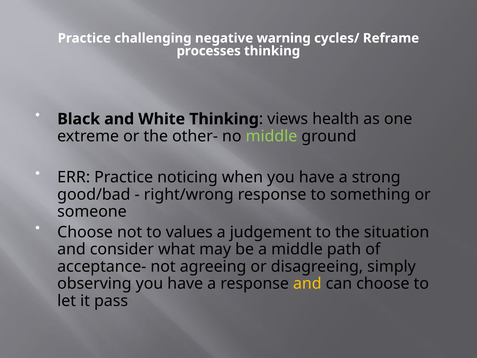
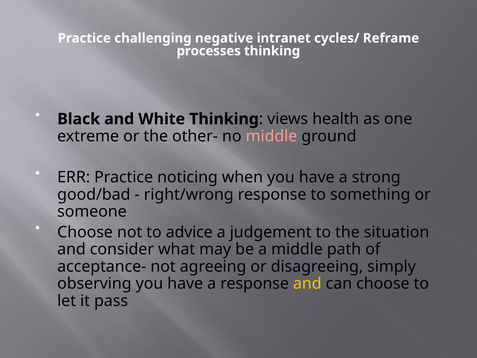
warning: warning -> intranet
middle at (271, 136) colour: light green -> pink
values: values -> advice
